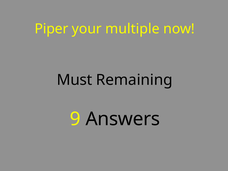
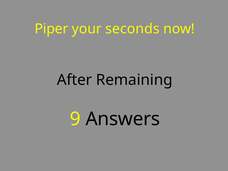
multiple: multiple -> seconds
Must: Must -> After
